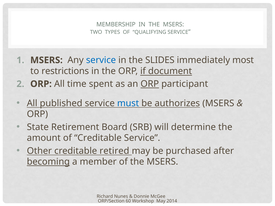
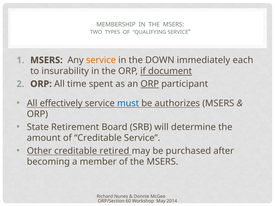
service at (101, 60) colour: blue -> orange
SLIDES: SLIDES -> DOWN
most: most -> each
restrictions: restrictions -> insurability
published: published -> effectively
becoming underline: present -> none
